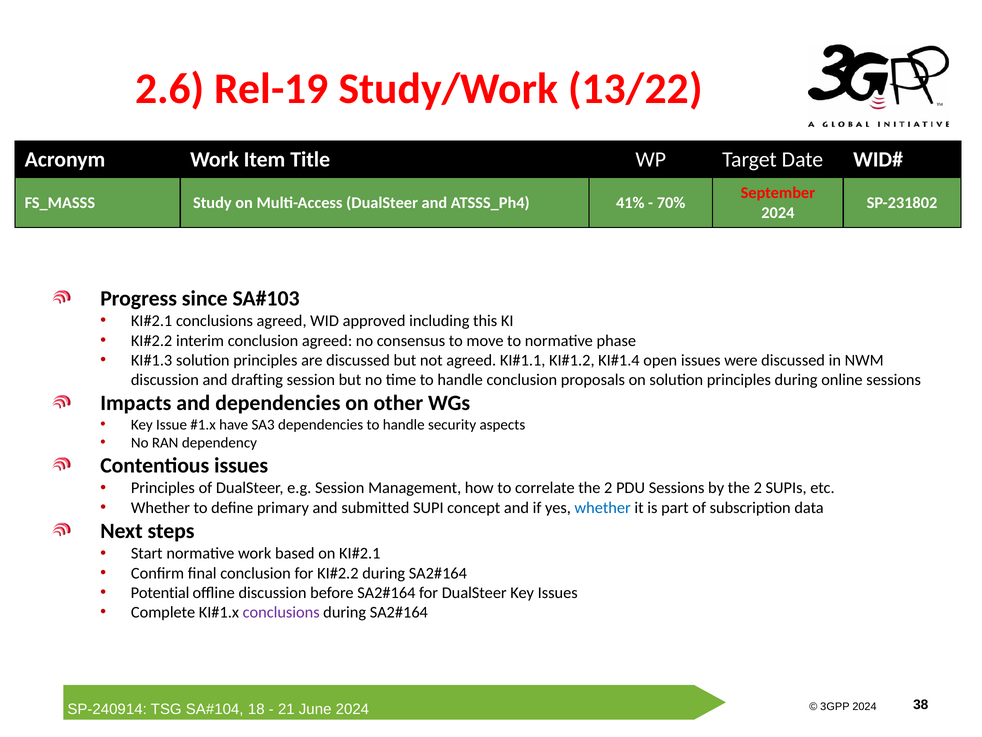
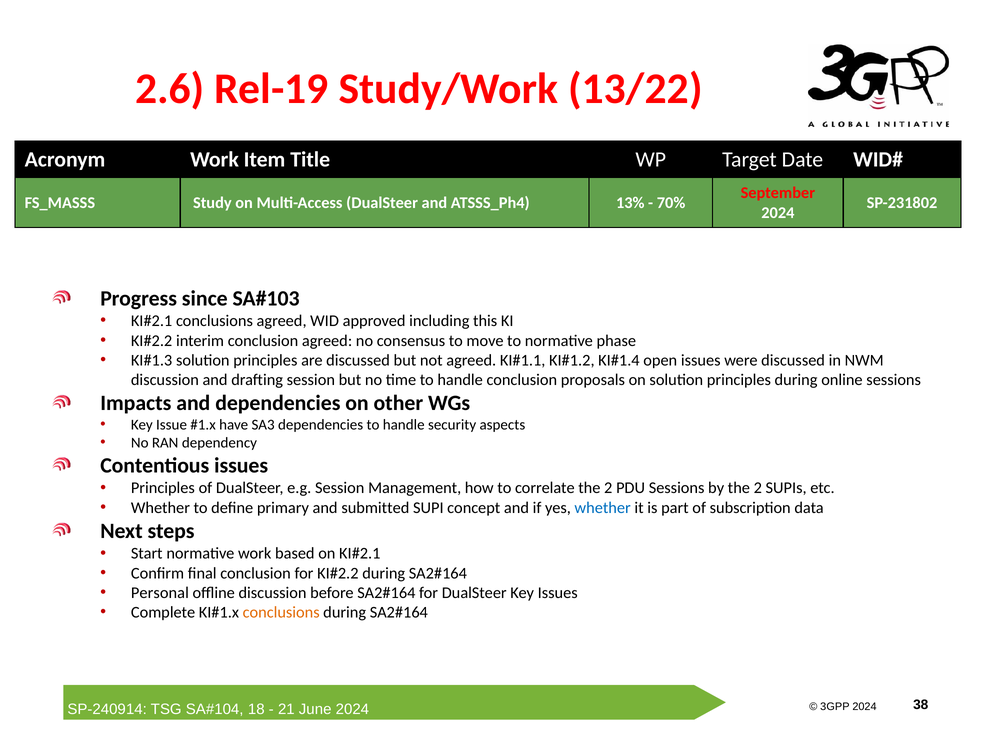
41%: 41% -> 13%
Potential: Potential -> Personal
conclusions at (281, 612) colour: purple -> orange
